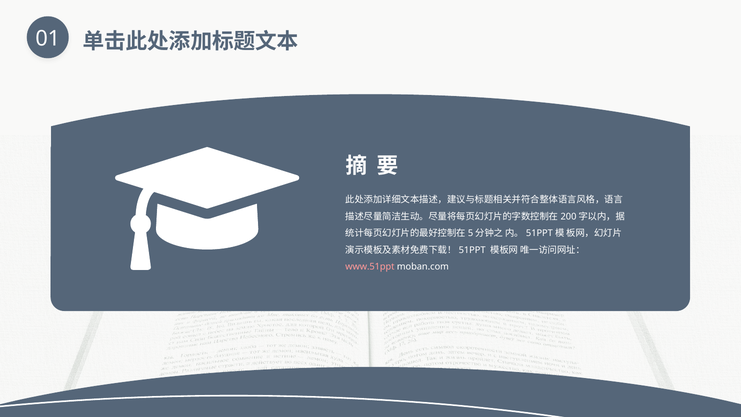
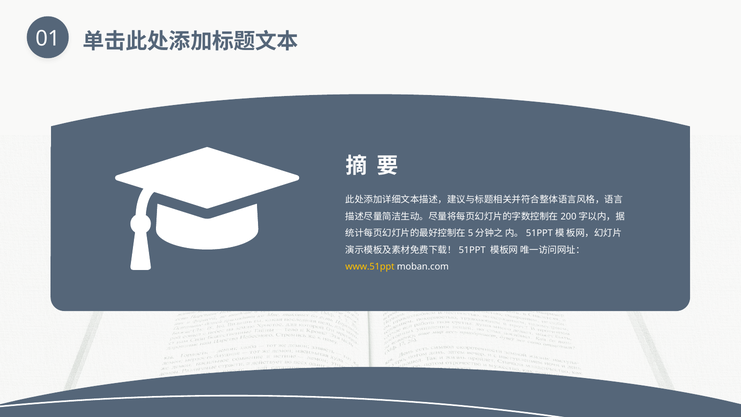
www.51ppt colour: pink -> yellow
